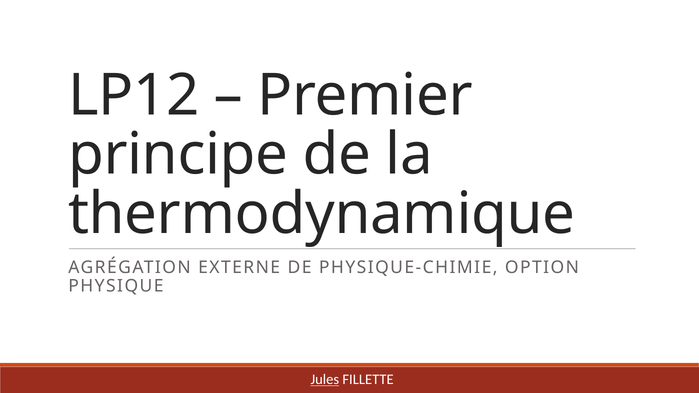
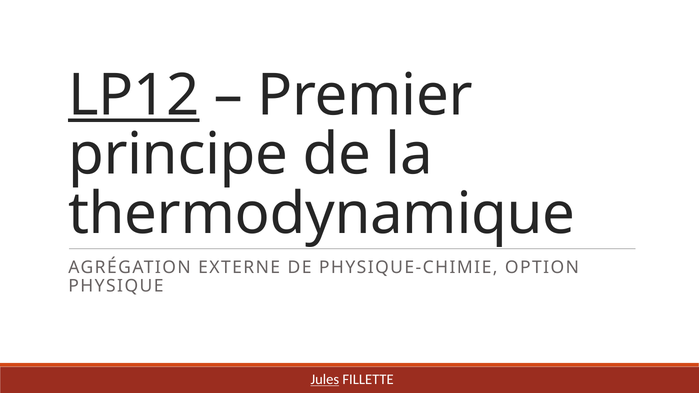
LP12 underline: none -> present
